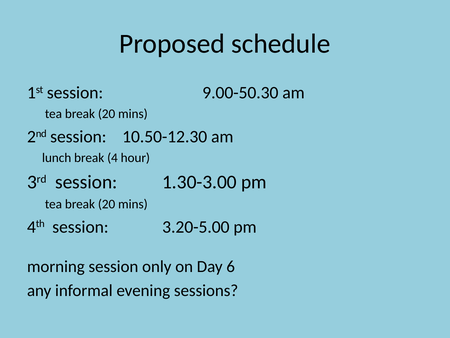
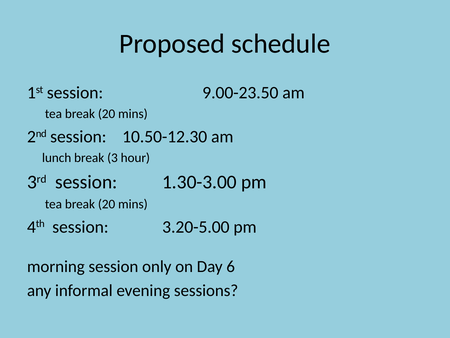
9.00-50.30: 9.00-50.30 -> 9.00-23.50
4: 4 -> 3
